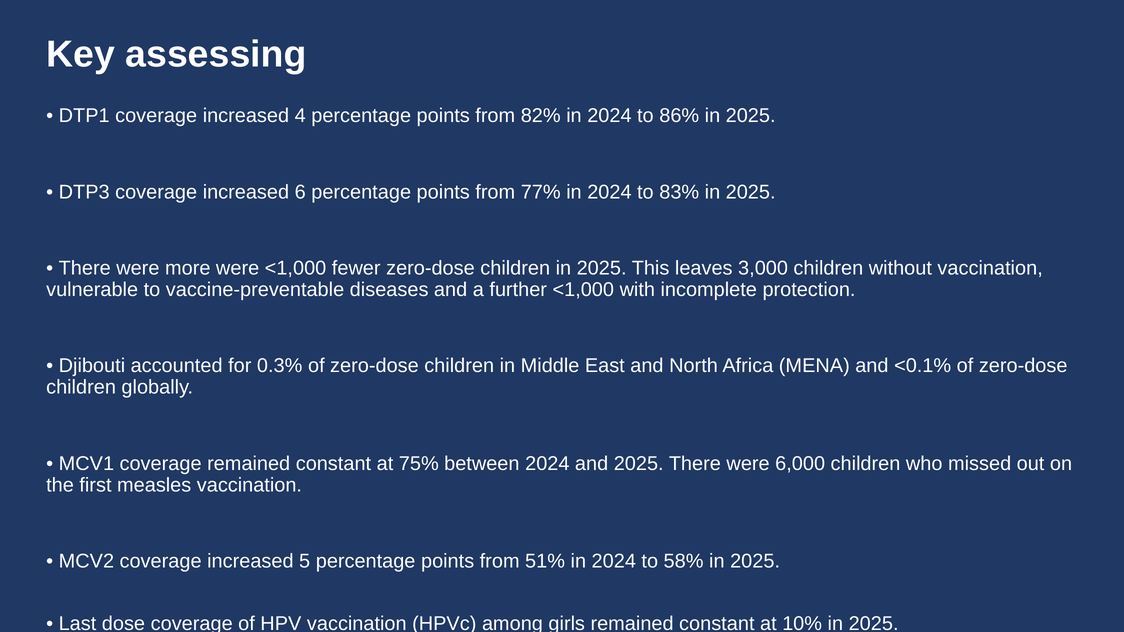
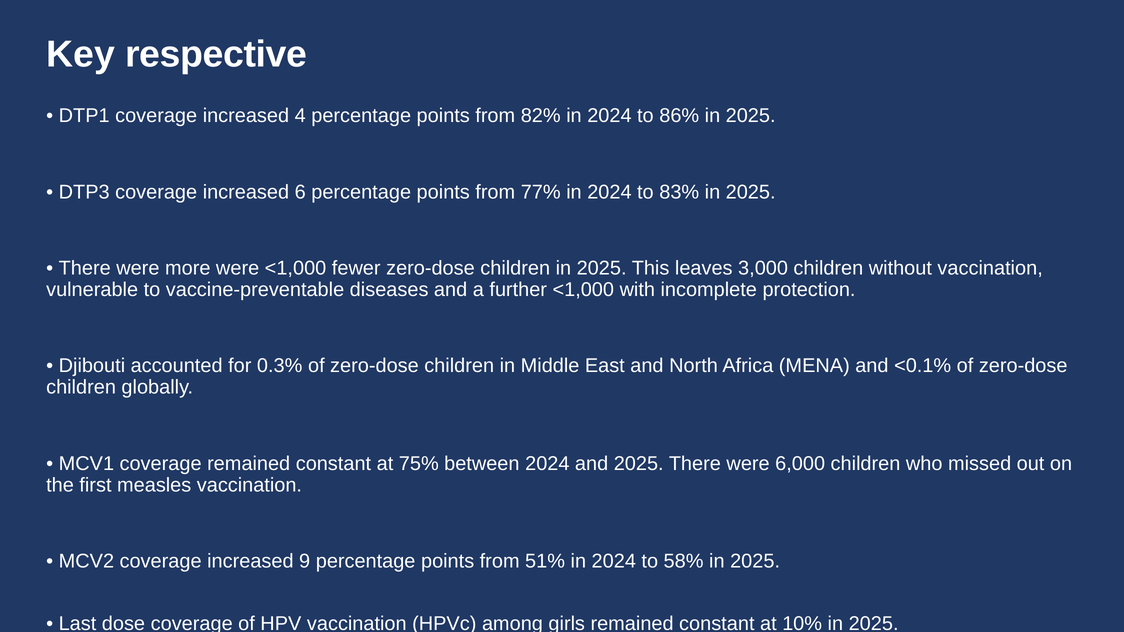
assessing: assessing -> respective
5: 5 -> 9
